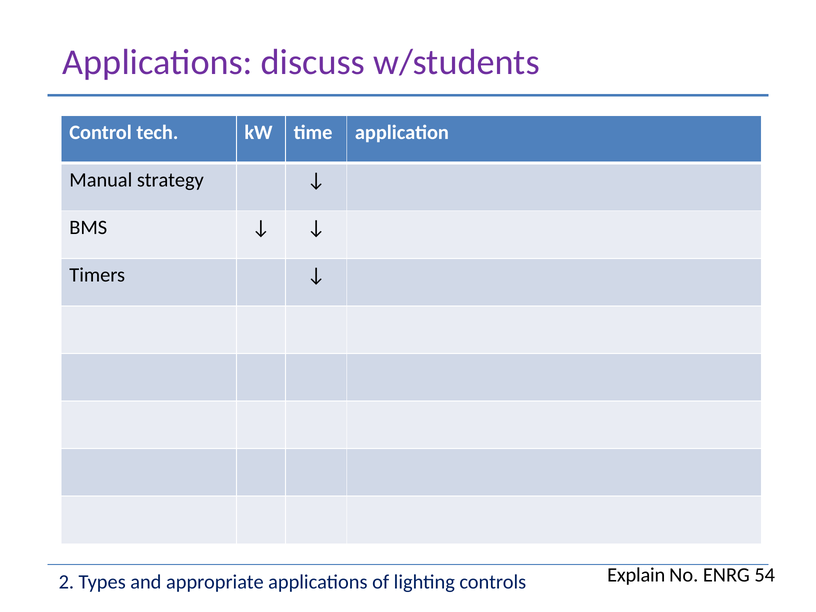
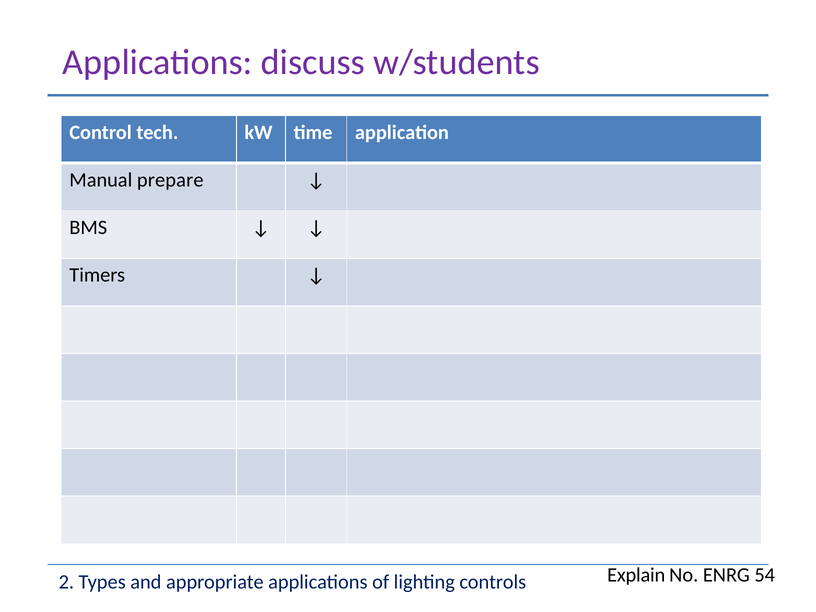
strategy: strategy -> prepare
